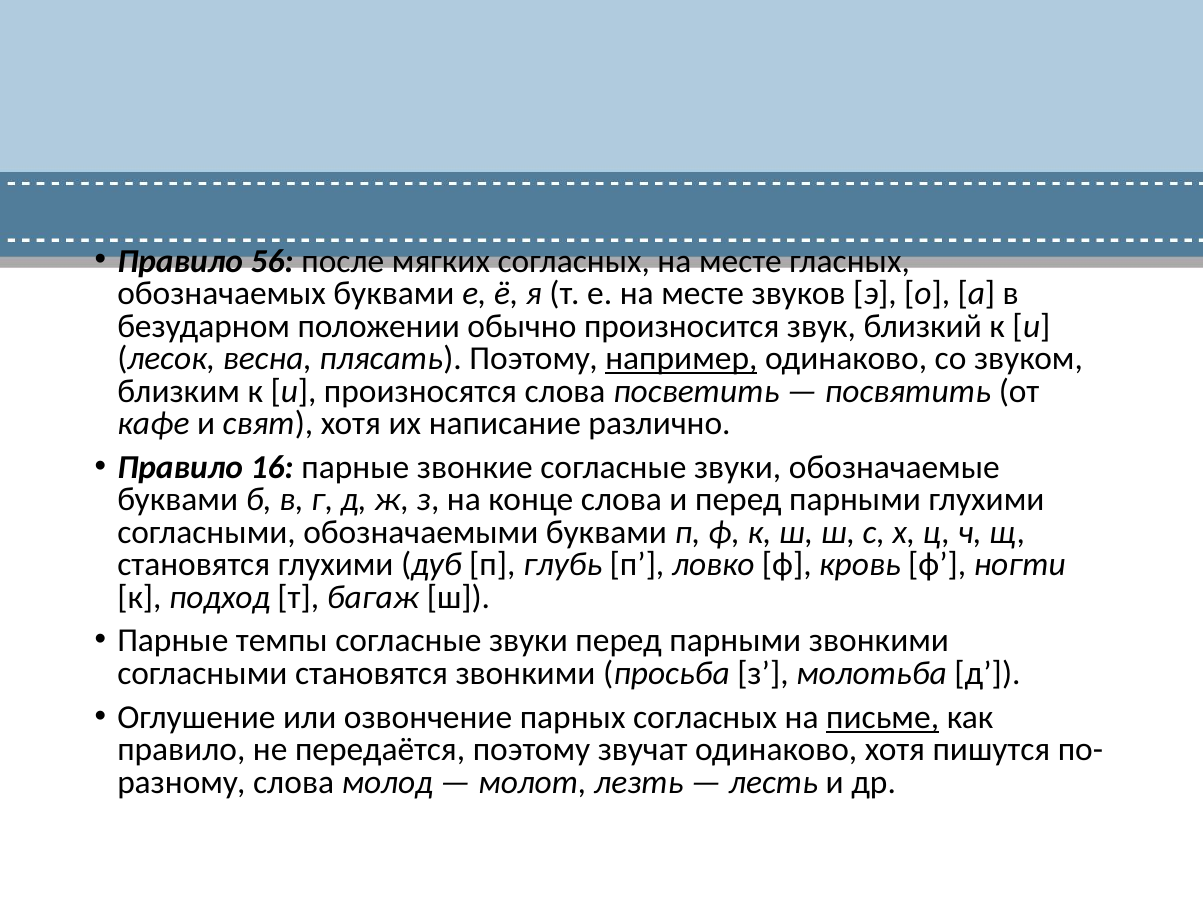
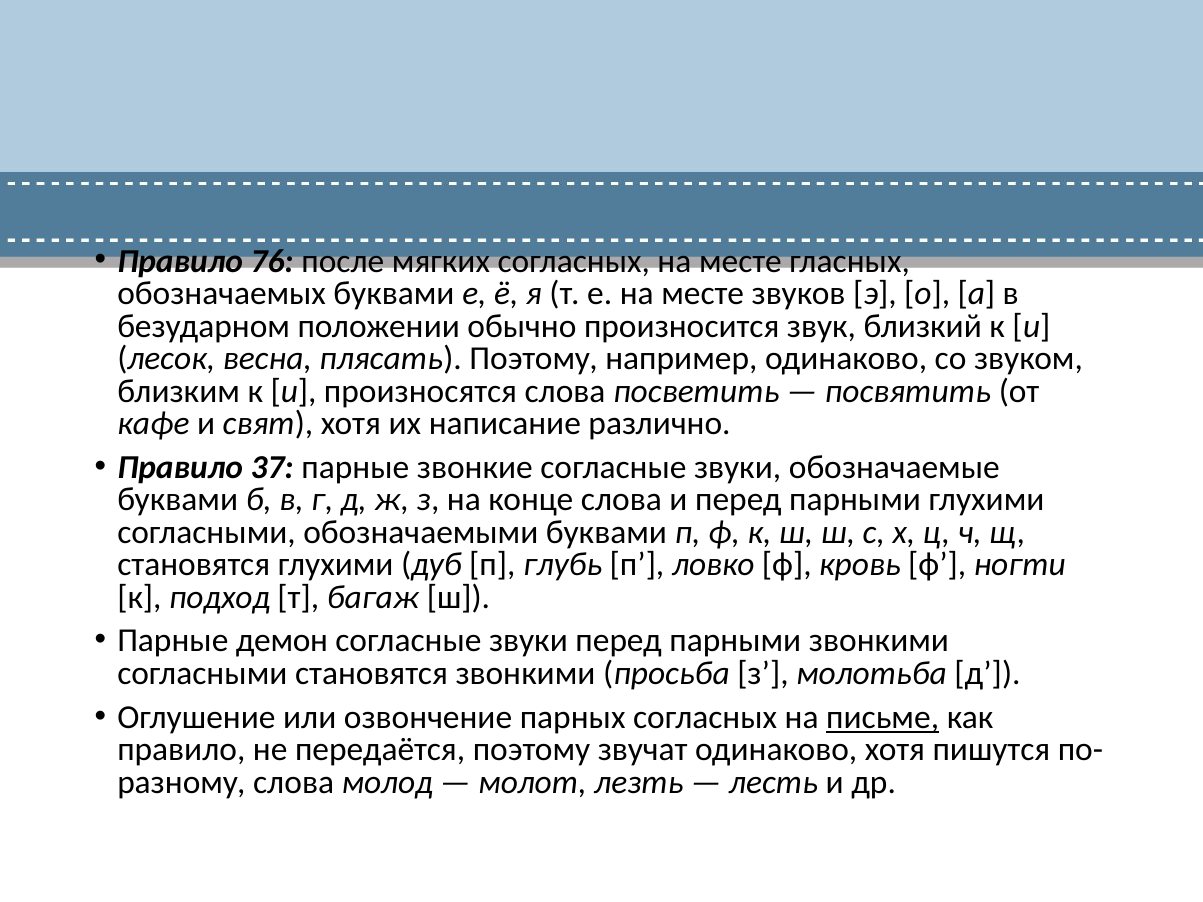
56: 56 -> 76
например underline: present -> none
16: 16 -> 37
темпы: темпы -> демон
